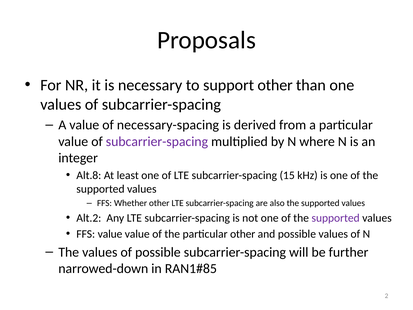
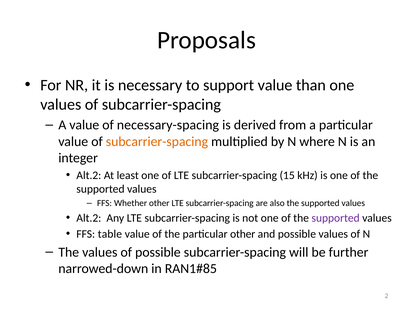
support other: other -> value
subcarrier-spacing at (157, 141) colour: purple -> orange
Alt.8 at (89, 175): Alt.8 -> Alt.2
FFS value: value -> table
